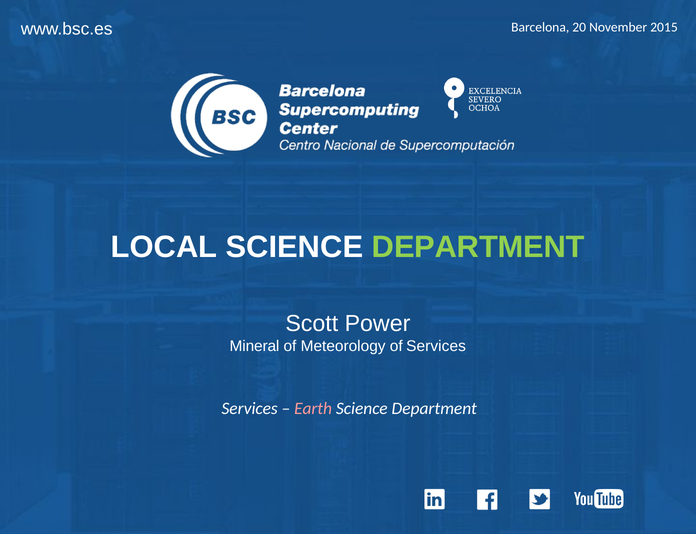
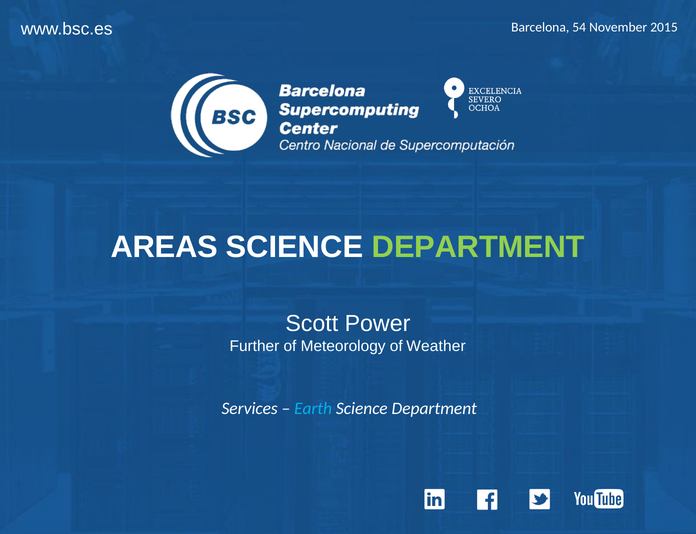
20: 20 -> 54
LOCAL: LOCAL -> AREAS
Mineral: Mineral -> Further
of Services: Services -> Weather
Earth colour: pink -> light blue
